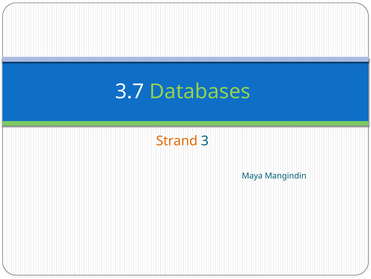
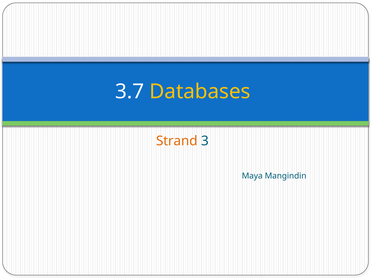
Databases colour: light green -> yellow
